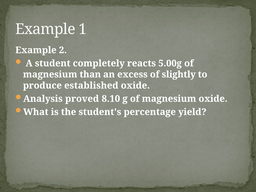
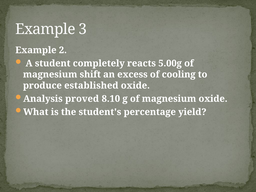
1: 1 -> 3
than: than -> shift
slightly: slightly -> cooling
